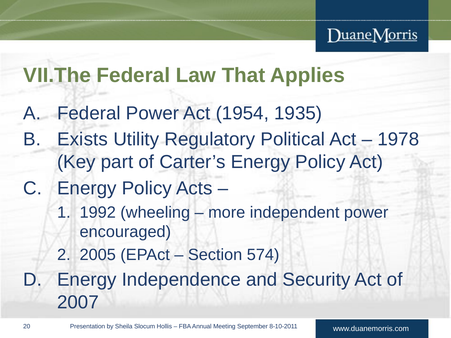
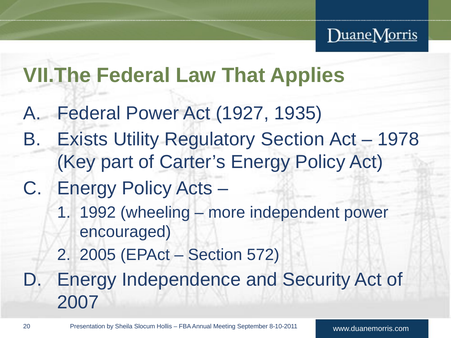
1954: 1954 -> 1927
Regulatory Political: Political -> Section
574: 574 -> 572
